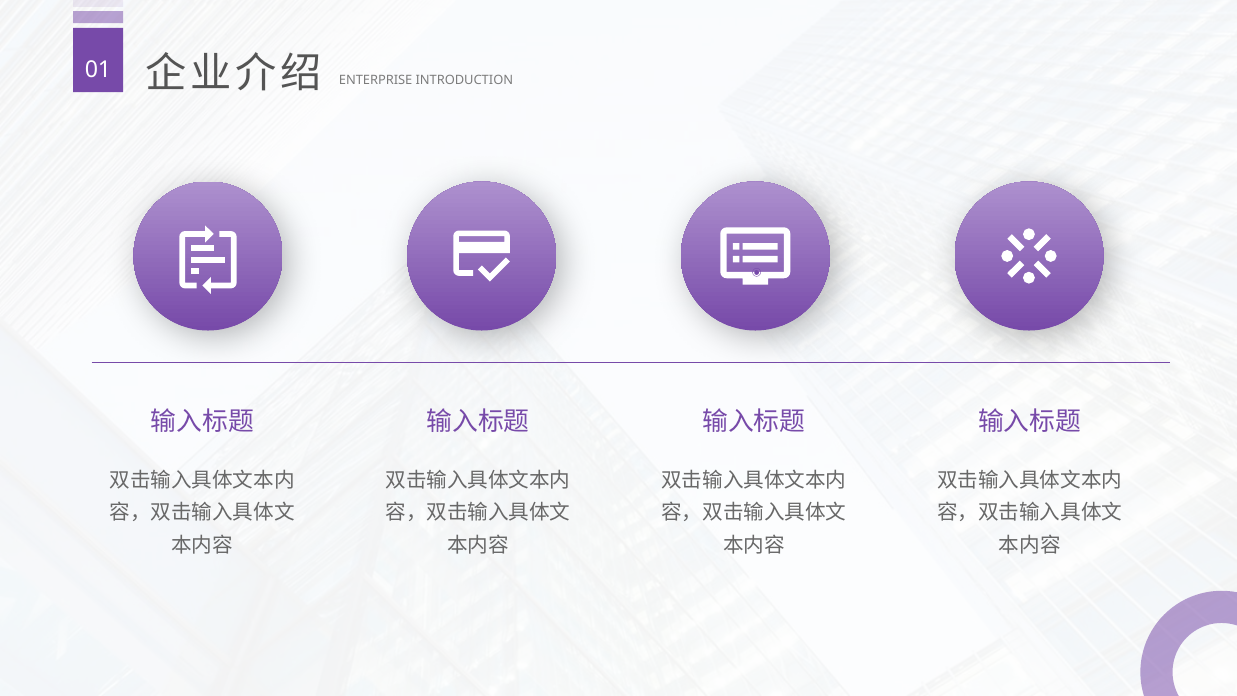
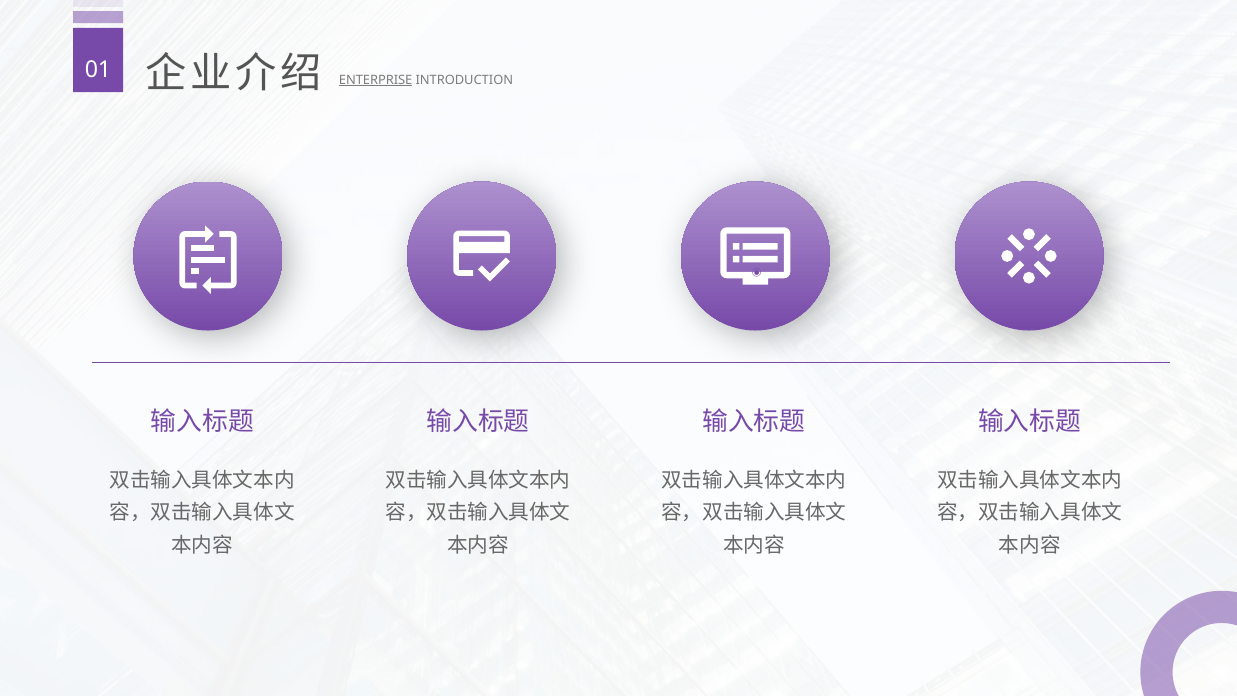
ENTERPRISE underline: none -> present
